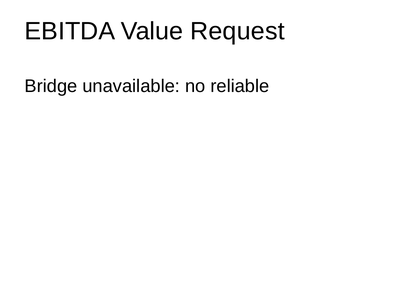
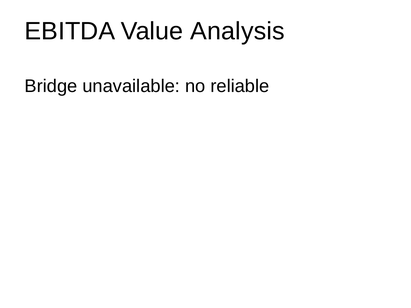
Request: Request -> Analysis
